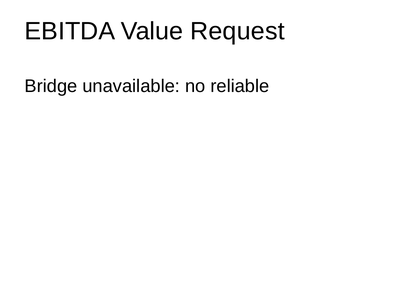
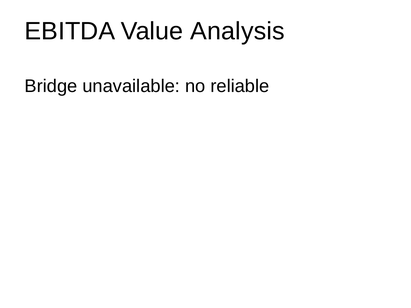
Request: Request -> Analysis
